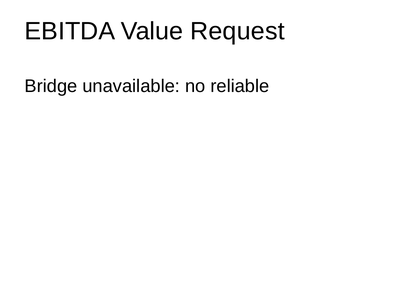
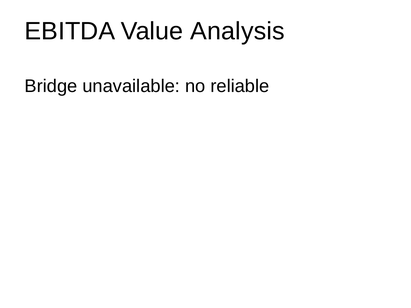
Request: Request -> Analysis
